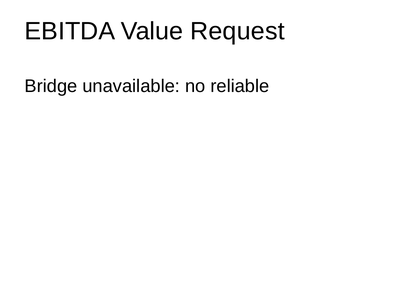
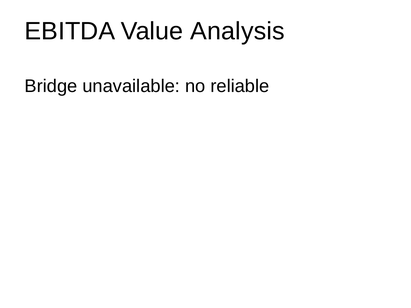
Request: Request -> Analysis
